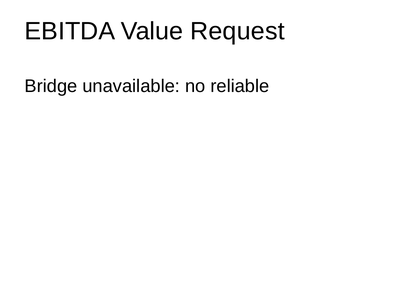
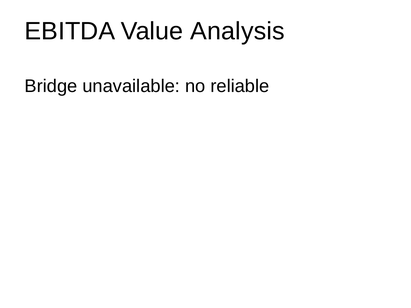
Request: Request -> Analysis
